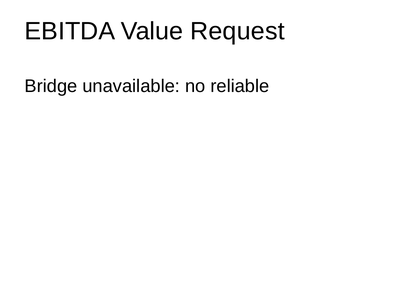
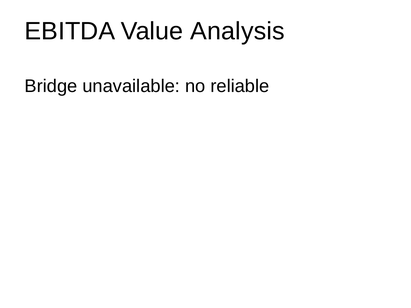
Request: Request -> Analysis
